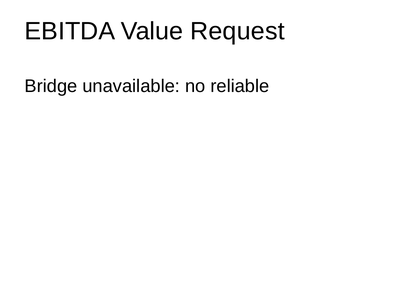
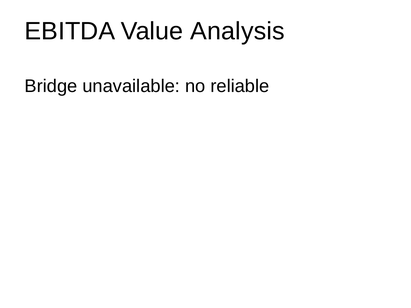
Request: Request -> Analysis
